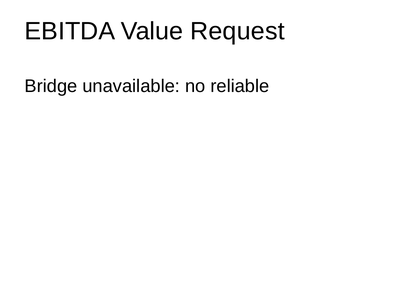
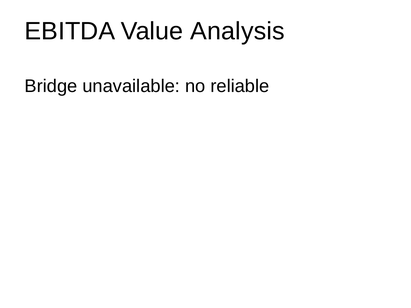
Request: Request -> Analysis
